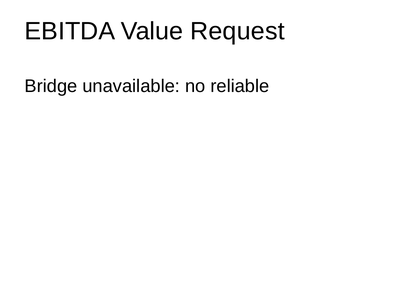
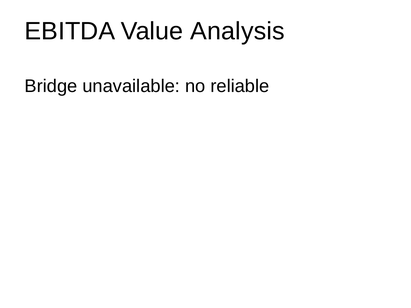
Request: Request -> Analysis
